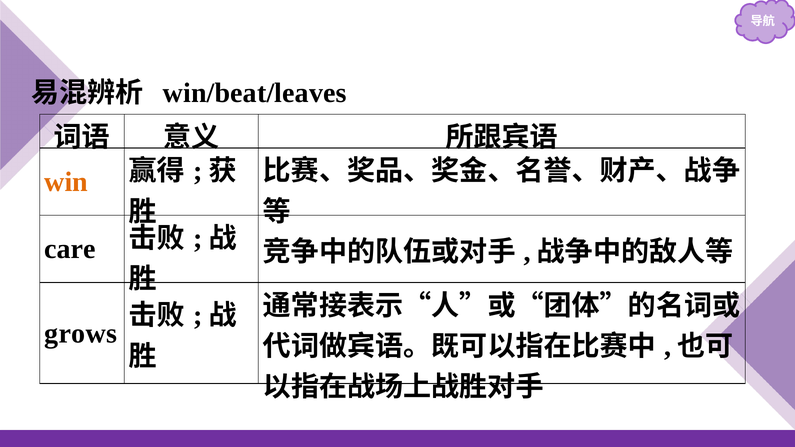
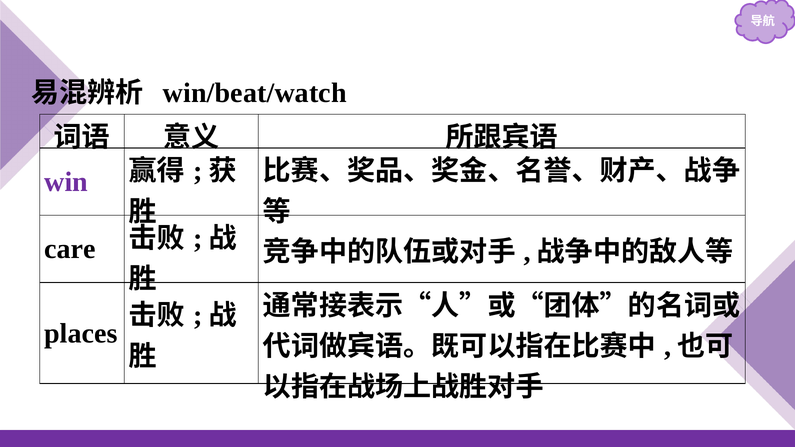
win/beat/leaves: win/beat/leaves -> win/beat/watch
win colour: orange -> purple
grows: grows -> places
